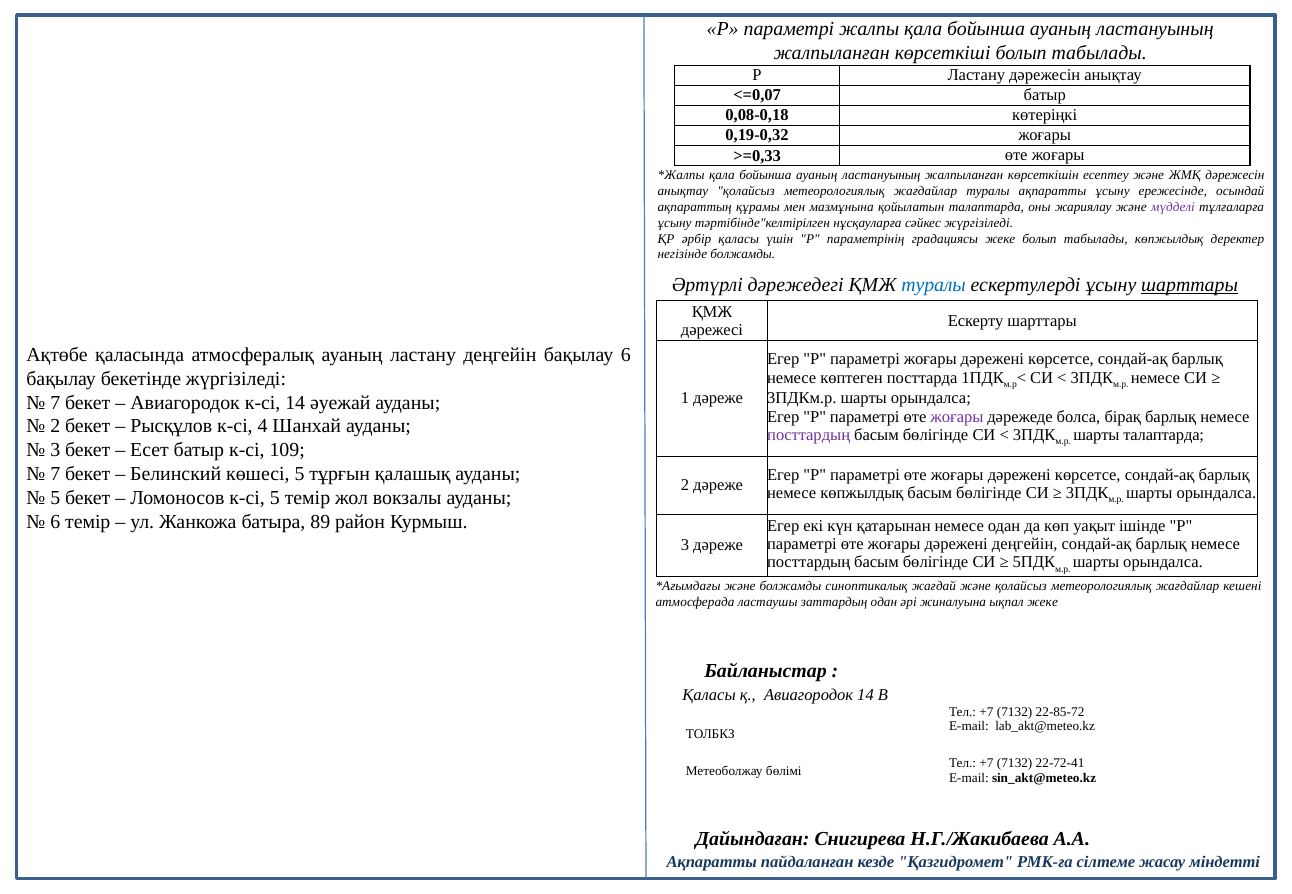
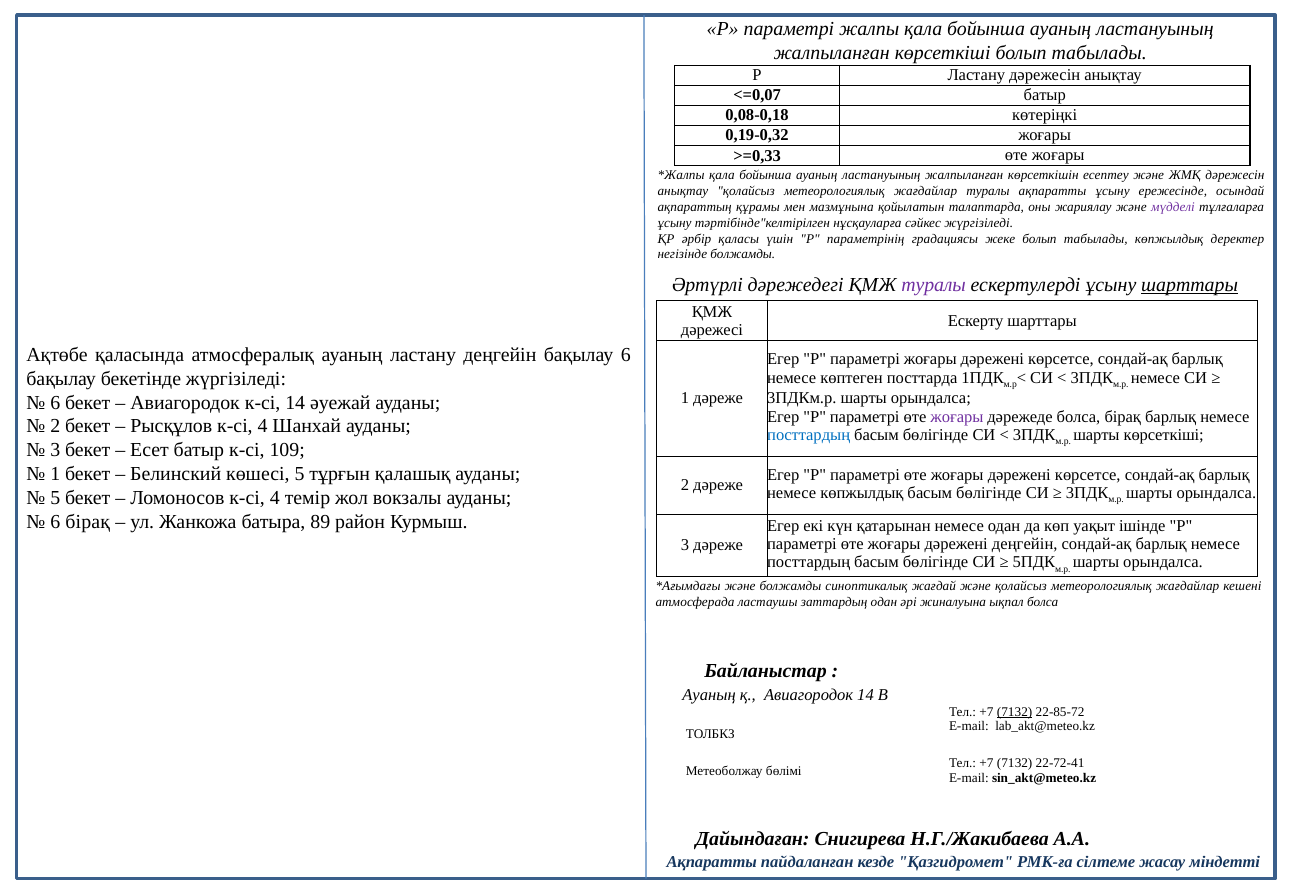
туралы at (934, 285) colour: blue -> purple
7 at (55, 403): 7 -> 6
посттардың at (809, 435) colour: purple -> blue
шарты талаптарда: талаптарда -> көрсеткіші
7 at (55, 474): 7 -> 1
Ломоносов к-сі 5: 5 -> 4
6 темір: темір -> бірақ
ықпал жеке: жеке -> болса
Қаласы at (709, 696): Қаласы -> Ауаның
7132 at (1015, 712) underline: none -> present
